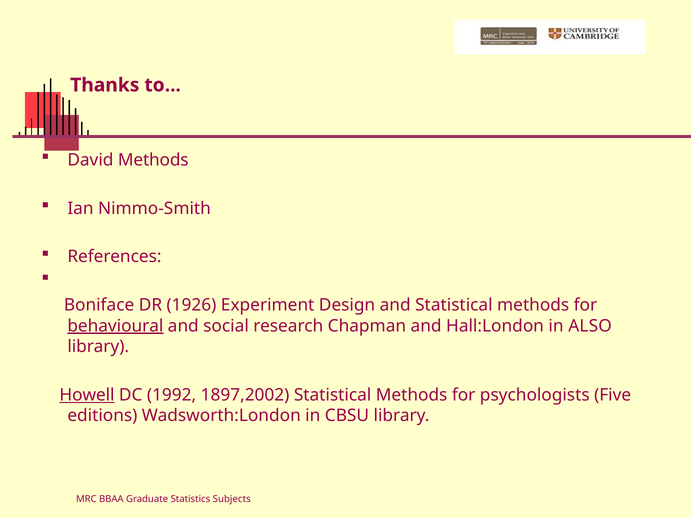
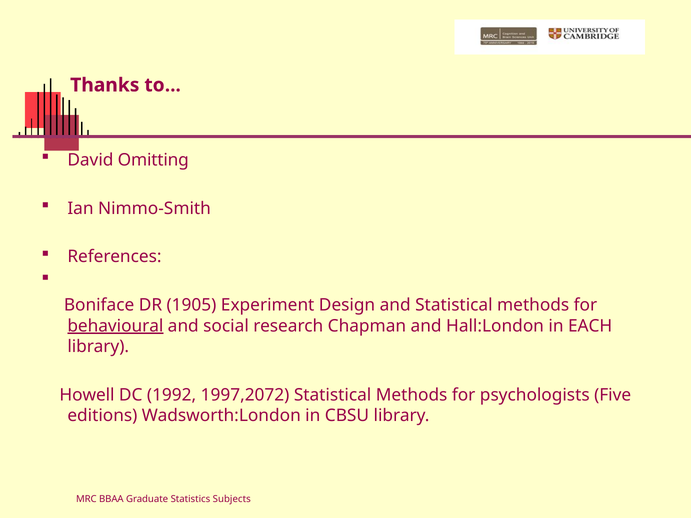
David Methods: Methods -> Omitting
1926: 1926 -> 1905
ALSO: ALSO -> EACH
Howell underline: present -> none
1897,2002: 1897,2002 -> 1997,2072
